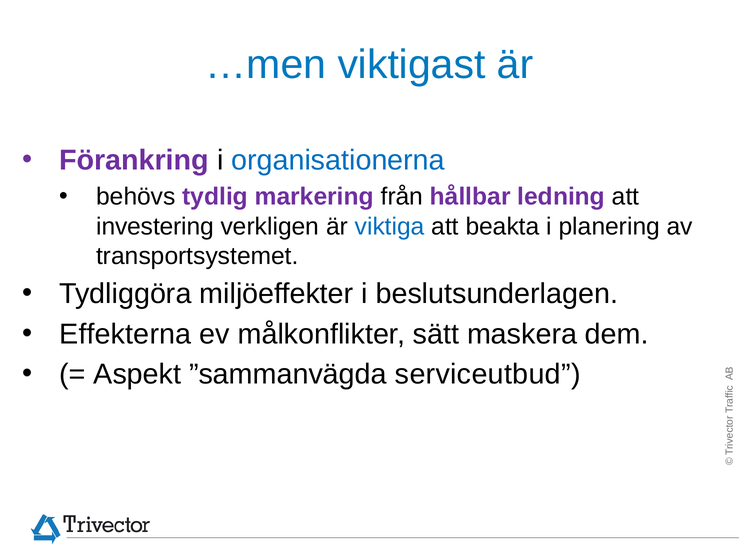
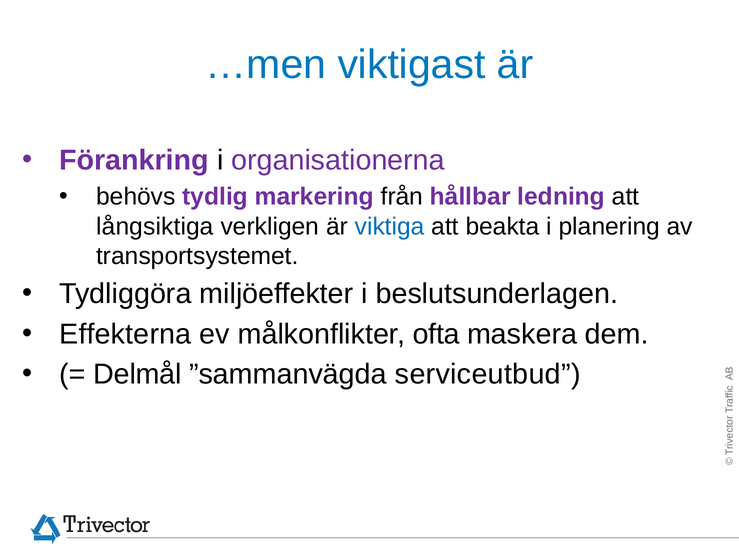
organisationerna colour: blue -> purple
investering: investering -> långsiktiga
sätt: sätt -> ofta
Aspekt: Aspekt -> Delmål
